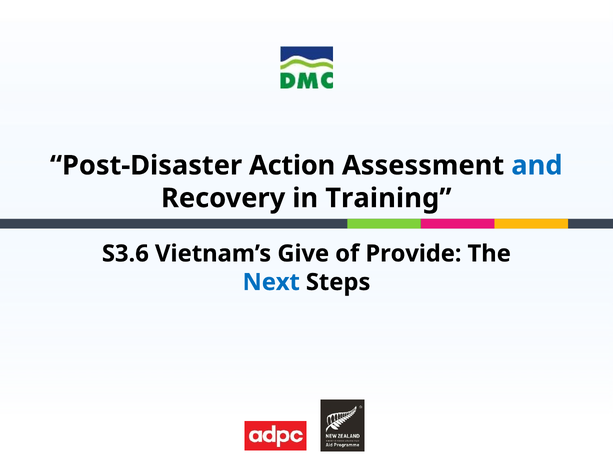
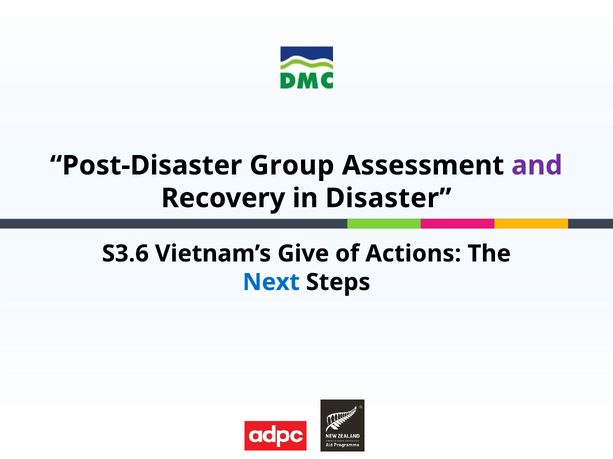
Action: Action -> Group
and colour: blue -> purple
Training: Training -> Disaster
Provide: Provide -> Actions
